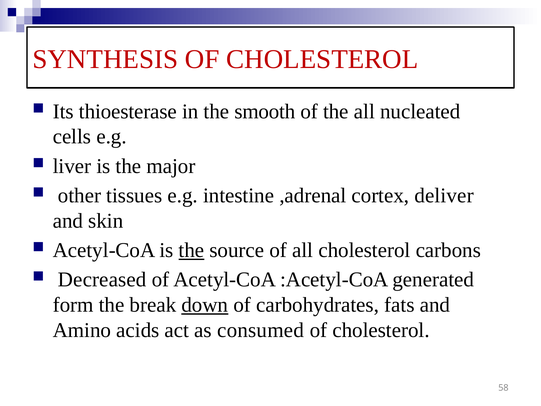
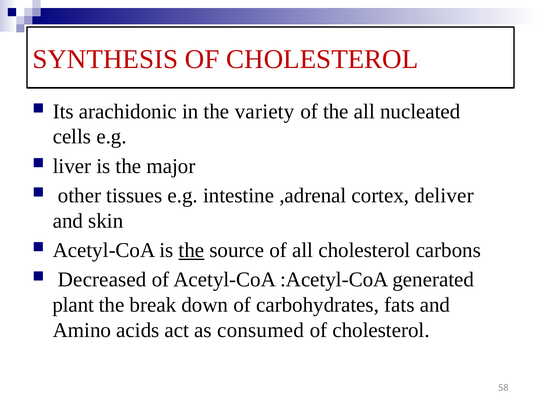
thioesterase: thioesterase -> arachidonic
smooth: smooth -> variety
form: form -> plant
down underline: present -> none
